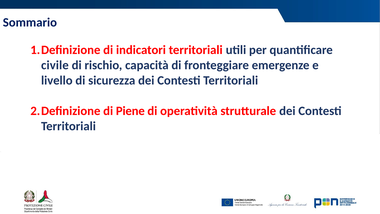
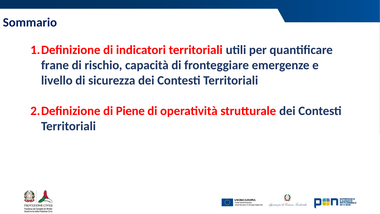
civile: civile -> frane
